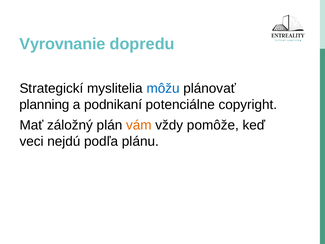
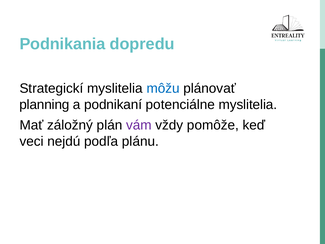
Vyrovnanie: Vyrovnanie -> Podnikania
potenciálne copyright: copyright -> myslitelia
vám colour: orange -> purple
